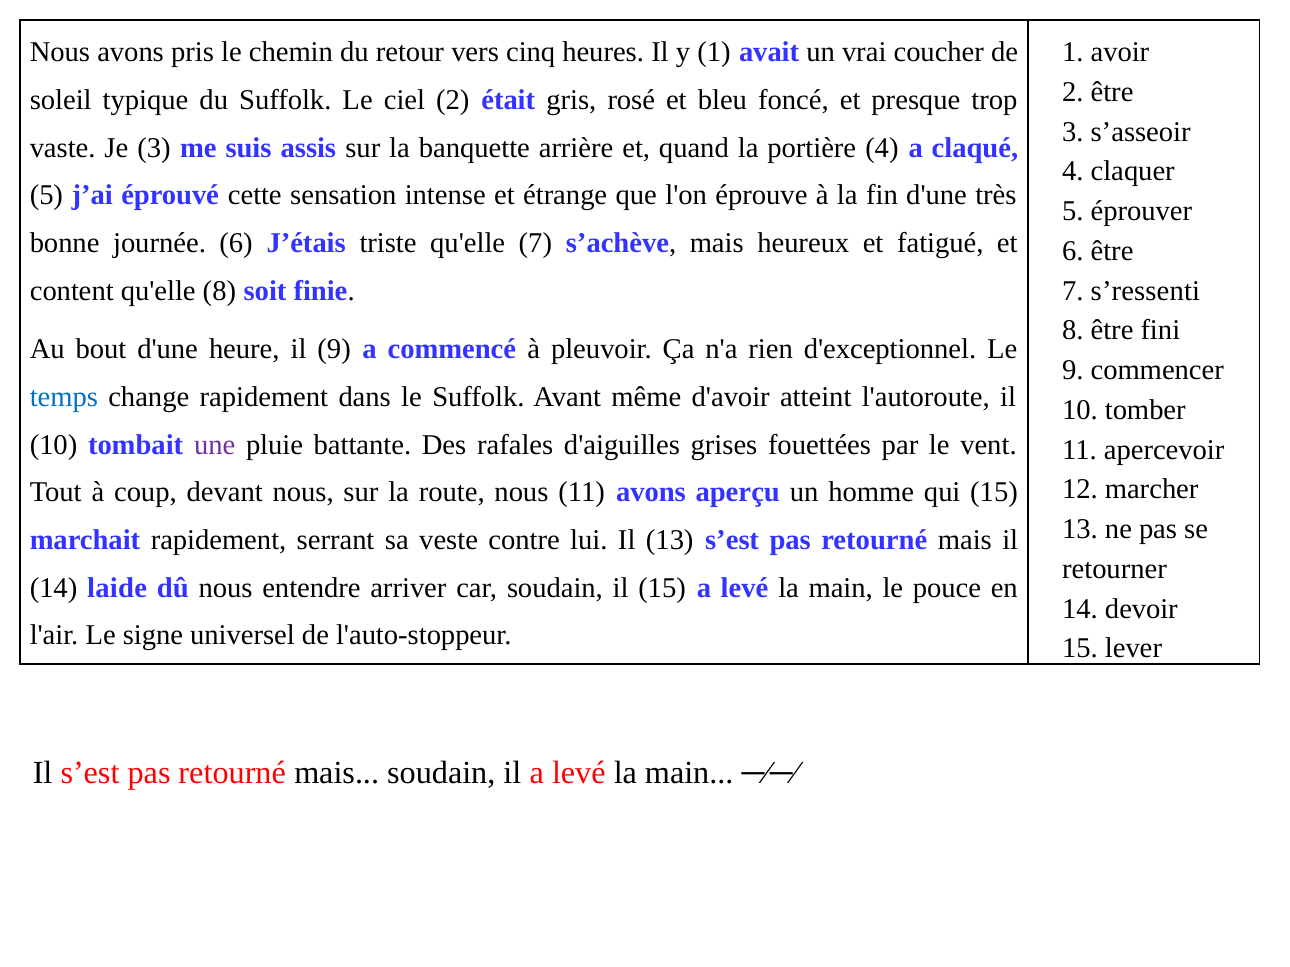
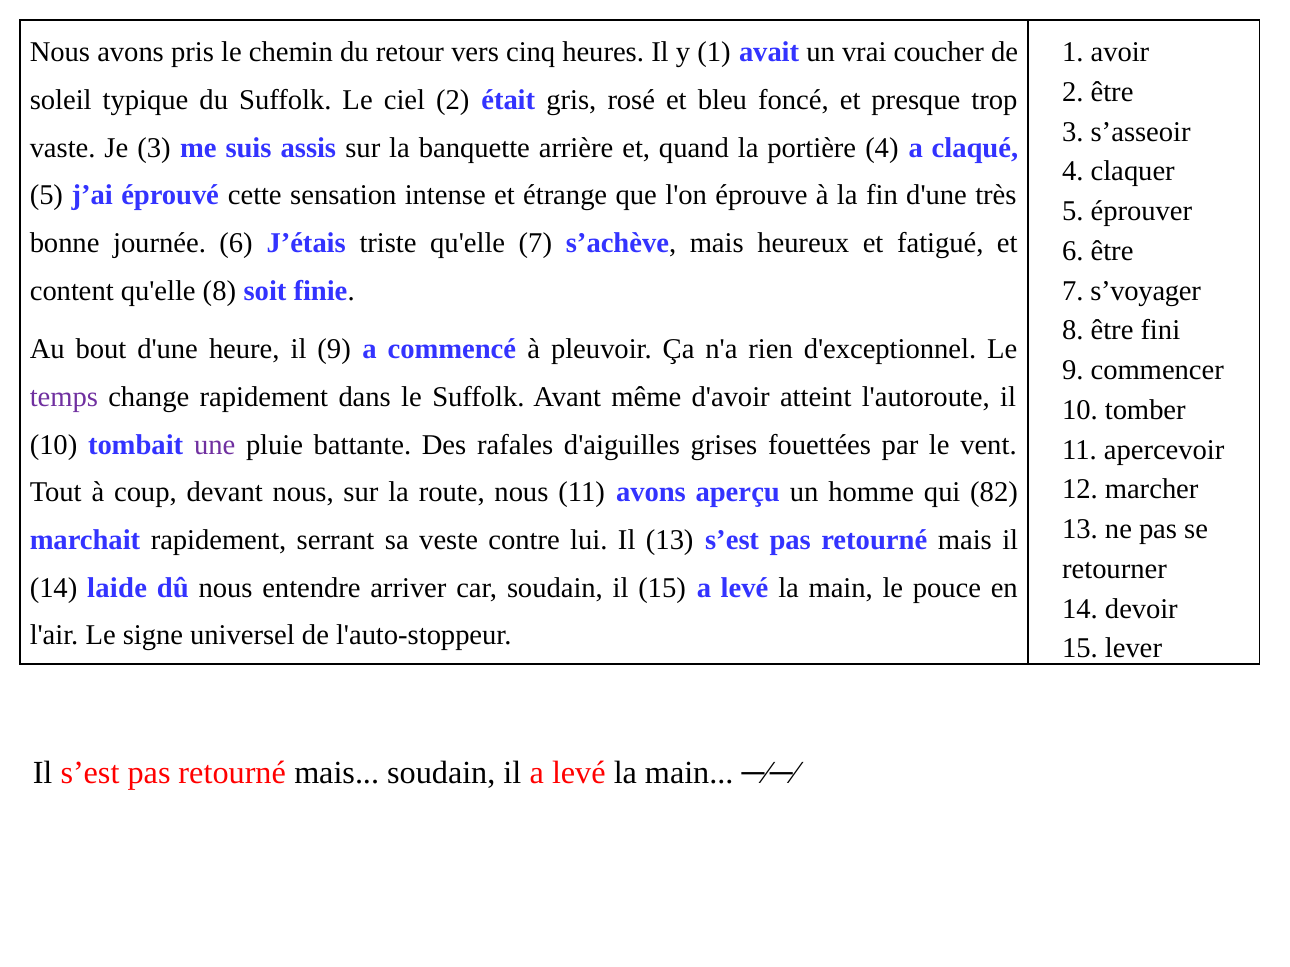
s’ressenti: s’ressenti -> s’voyager
temps colour: blue -> purple
qui 15: 15 -> 82
